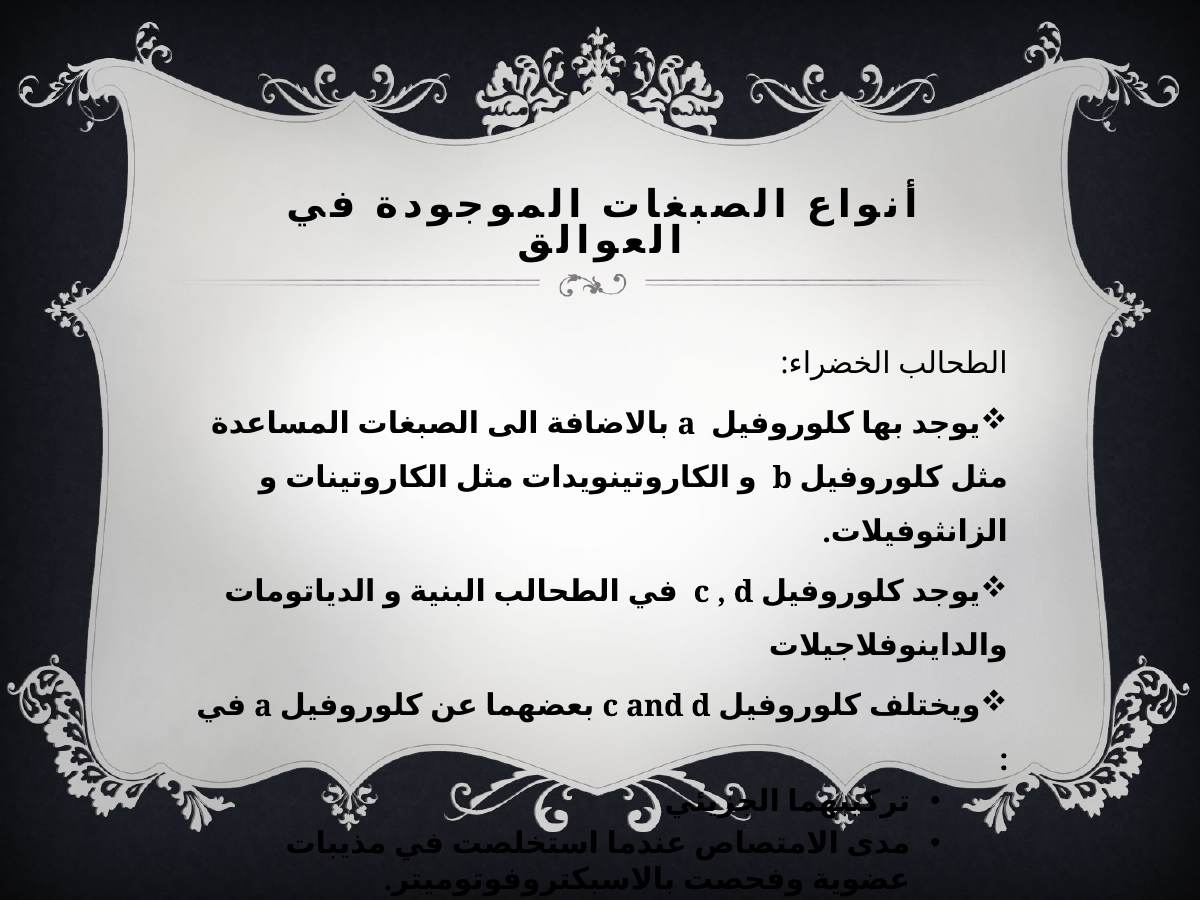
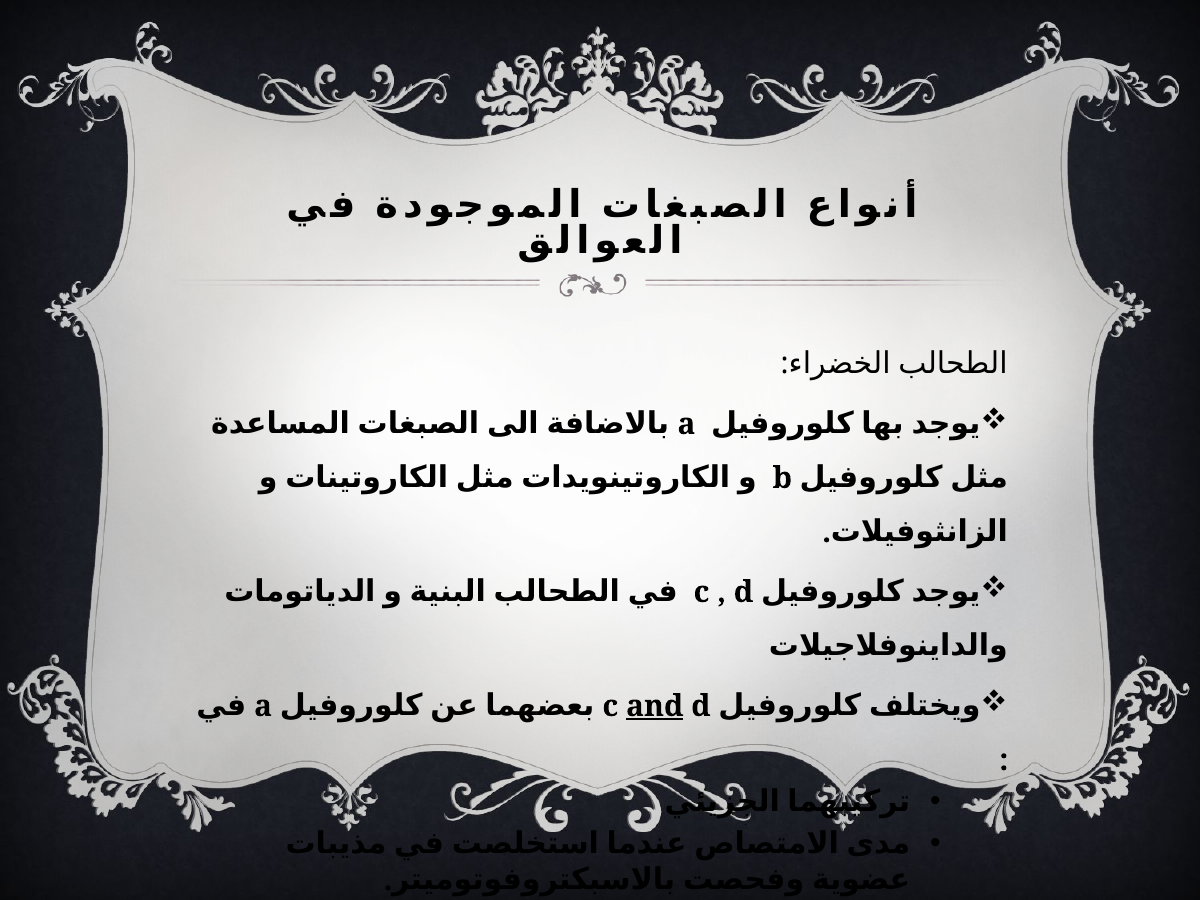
and underline: none -> present
